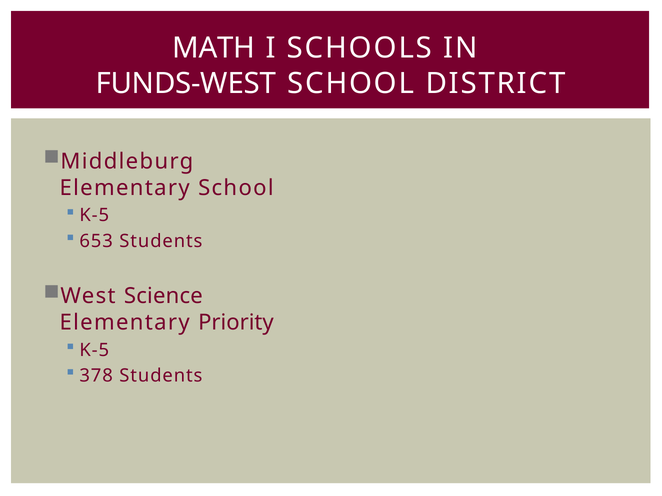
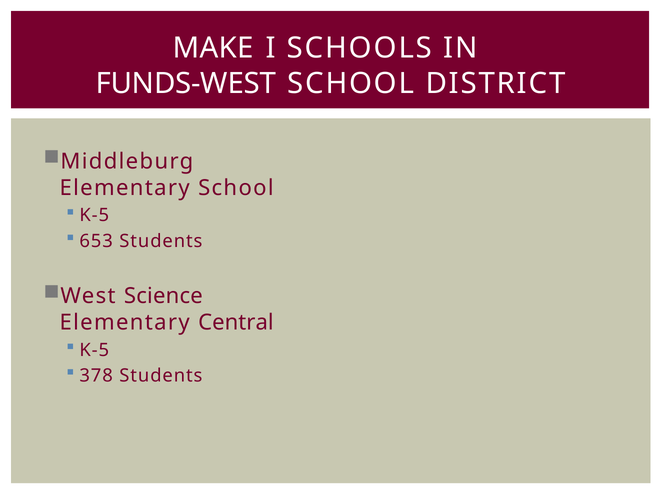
MATH: MATH -> MAKE
Priority: Priority -> Central
